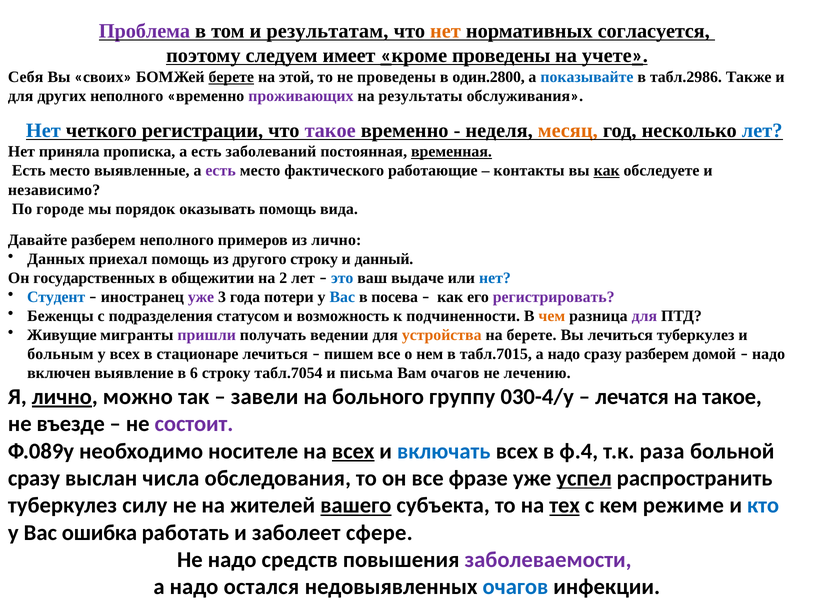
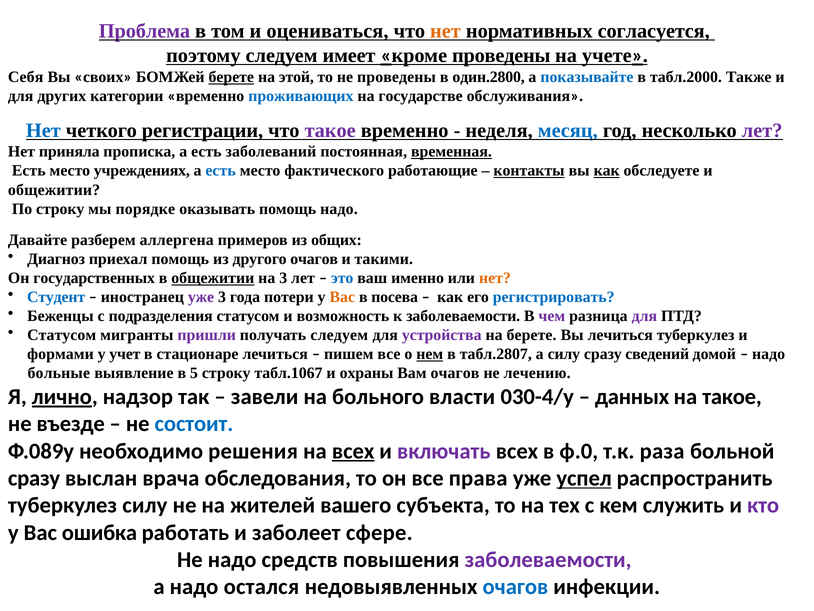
результатам: результатам -> оцениваться
табл.2986: табл.2986 -> табл.2000
других неполного: неполного -> категории
проживающих colour: purple -> blue
результаты: результаты -> государстве
месяц colour: orange -> blue
лет at (762, 130) colour: blue -> purple
выявленные: выявленные -> учреждениях
есть at (221, 171) colour: purple -> blue
контакты underline: none -> present
независимо at (54, 190): независимо -> общежитии
По городе: городе -> строку
порядок: порядок -> порядке
помощь вида: вида -> надо
разберем неполного: неполного -> аллергена
из лично: лично -> общих
Данных: Данных -> Диагноз
другого строку: строку -> очагов
данный: данный -> такими
общежитии at (213, 278) underline: none -> present
на 2: 2 -> 3
выдаче: выдаче -> именно
нет at (495, 278) colour: blue -> orange
Вас at (342, 297) colour: blue -> orange
регистрировать colour: purple -> blue
к подчиненности: подчиненности -> заболеваемости
чем colour: orange -> purple
Живущие at (62, 335): Живущие -> Статусом
получать ведении: ведении -> следуем
устройства colour: orange -> purple
больным: больным -> формами
у всех: всех -> учет
нем underline: none -> present
табл.7015: табл.7015 -> табл.2807
надо at (564, 354): надо -> силу
сразу разберем: разберем -> сведений
включен: включен -> больные
6: 6 -> 5
табл.7054: табл.7054 -> табл.1067
письма: письма -> охраны
можно: можно -> надзор
группу: группу -> власти
лечатся: лечатся -> данных
состоит colour: purple -> blue
носителе: носителе -> решения
включать colour: blue -> purple
ф.4: ф.4 -> ф.0
числа: числа -> врача
фразе: фразе -> права
вашего underline: present -> none
тех underline: present -> none
режиме: режиме -> служить
кто colour: blue -> purple
